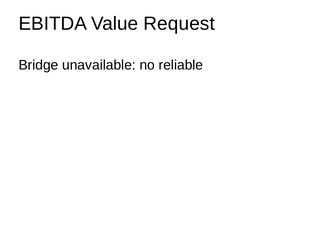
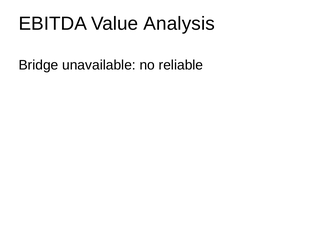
Request: Request -> Analysis
